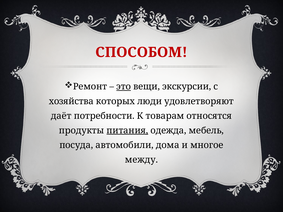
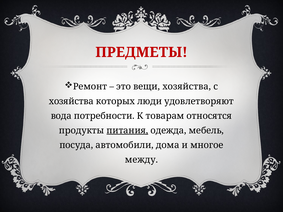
СПОСОБОМ: СПОСОБОМ -> ПРЕДМЕТЫ
это underline: present -> none
вещи экскурсии: экскурсии -> хозяйства
даёт: даёт -> вода
